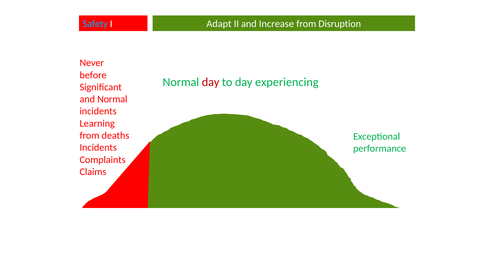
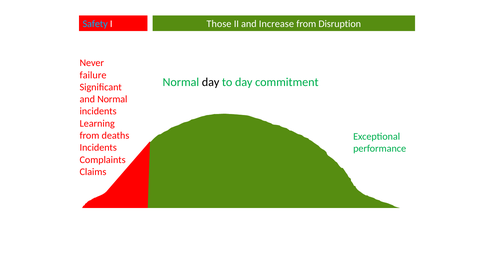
Adapt: Adapt -> Those
before: before -> failure
day at (211, 82) colour: red -> black
experiencing: experiencing -> commitment
